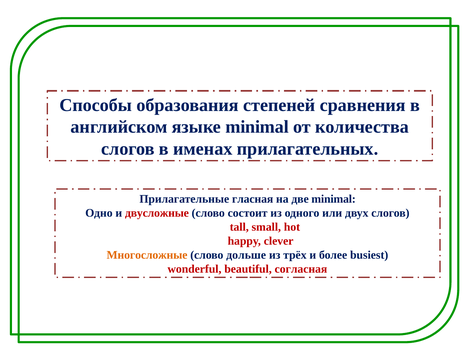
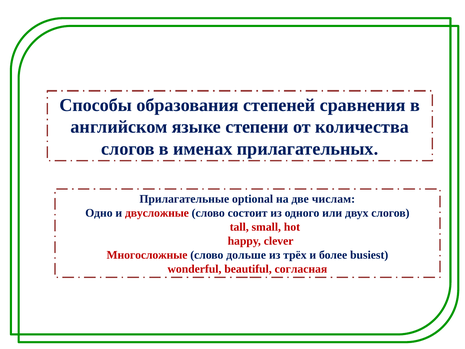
языке minimal: minimal -> степени
гласная: гласная -> optional
две minimal: minimal -> числам
Многосложные colour: orange -> red
